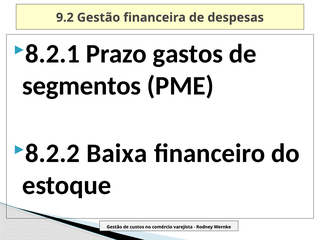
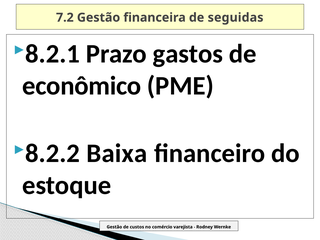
9.2: 9.2 -> 7.2
despesas: despesas -> seguidas
segmentos: segmentos -> econômico
